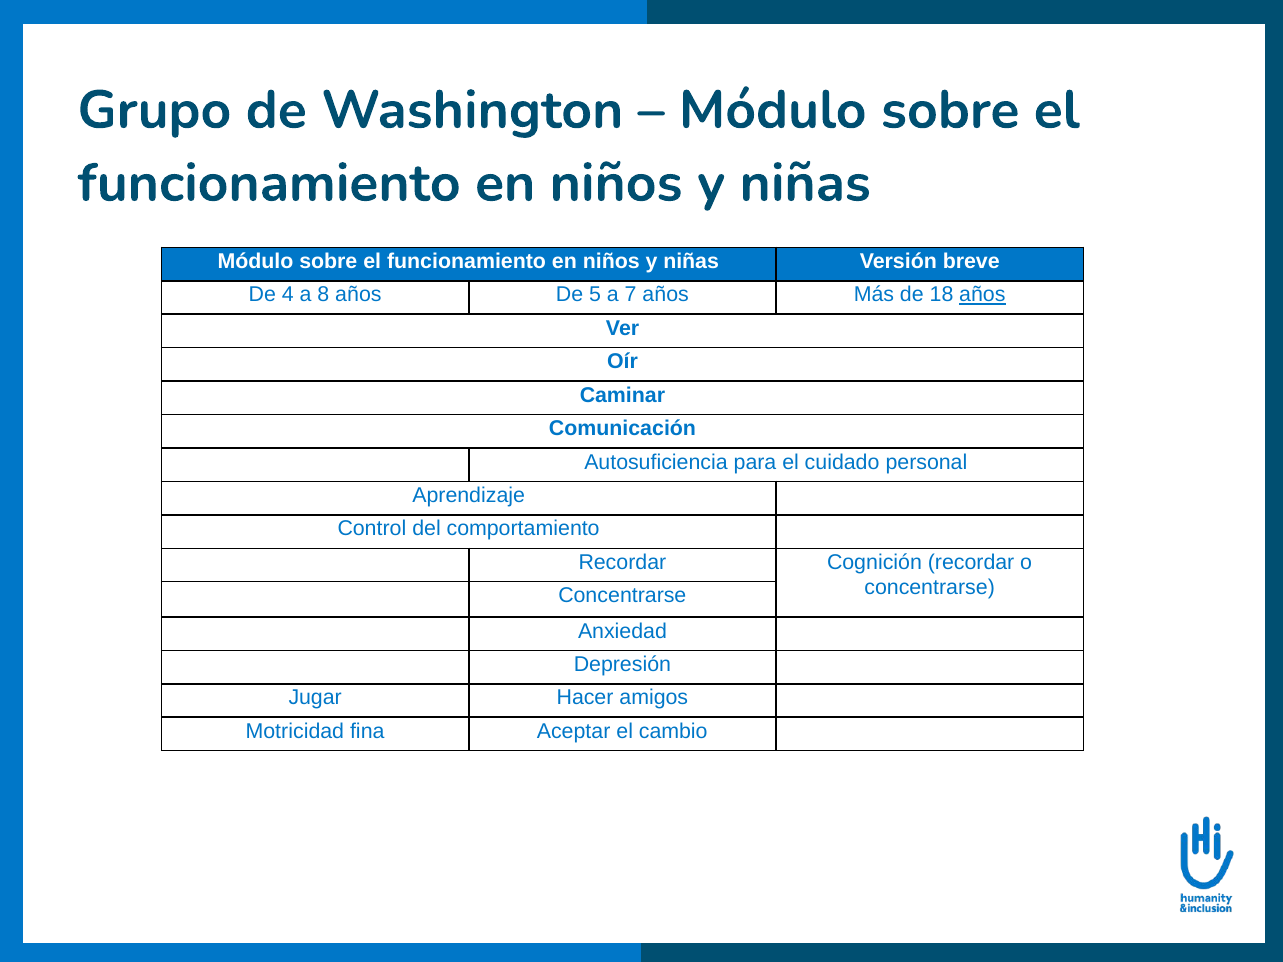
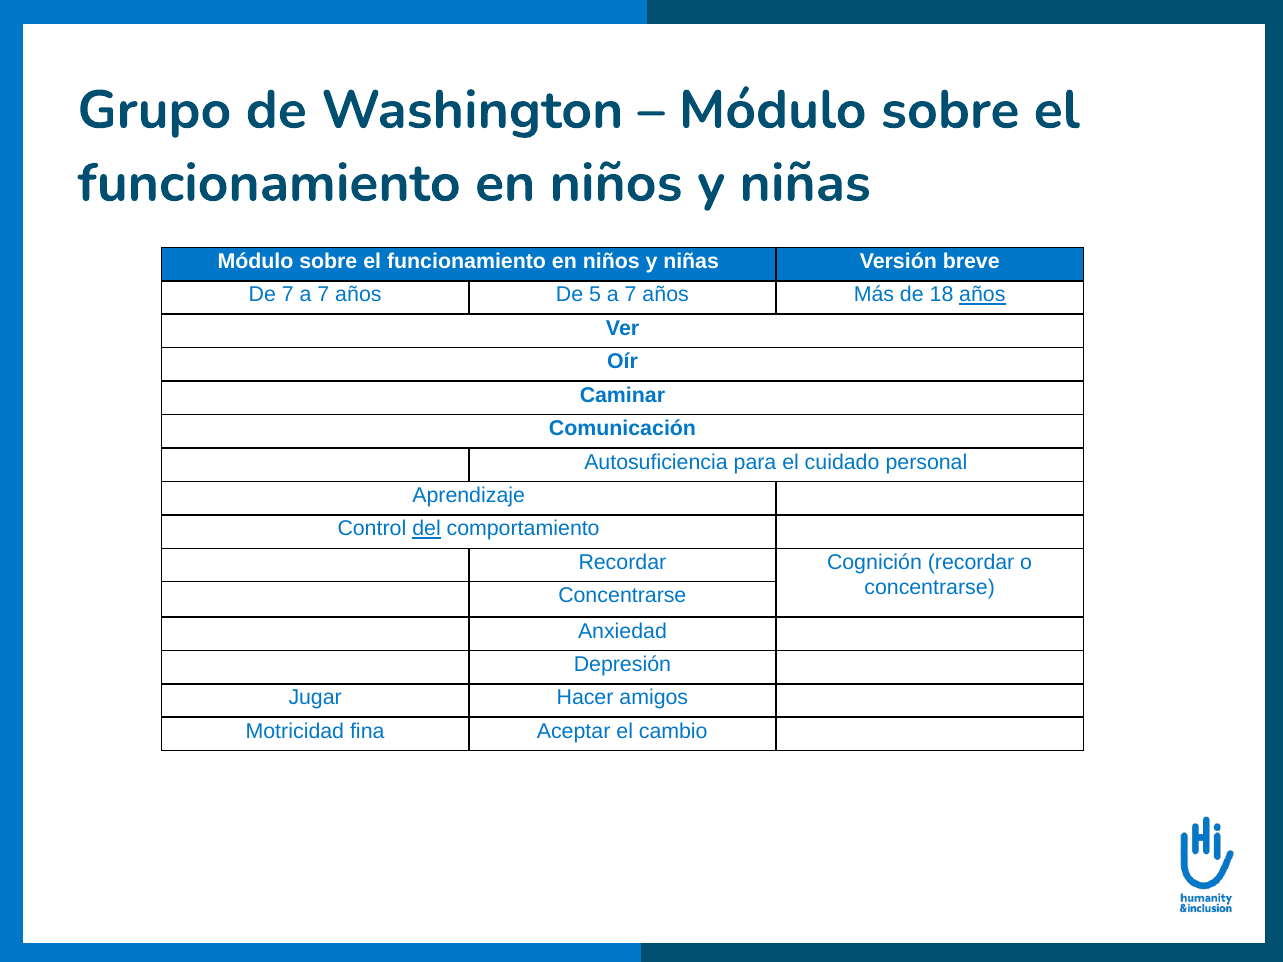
De 4: 4 -> 7
8 at (323, 295): 8 -> 7
del underline: none -> present
